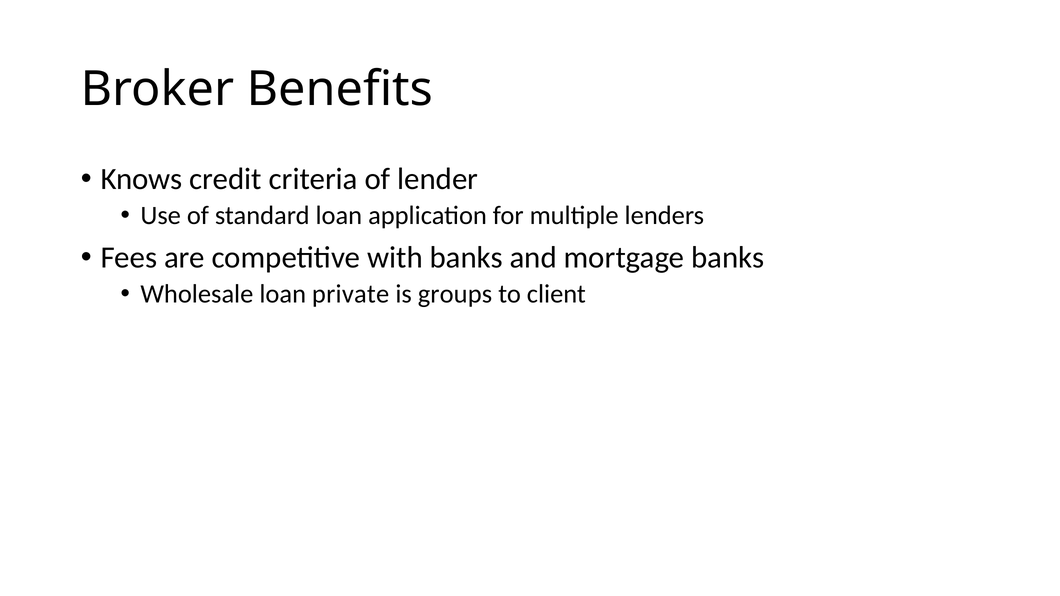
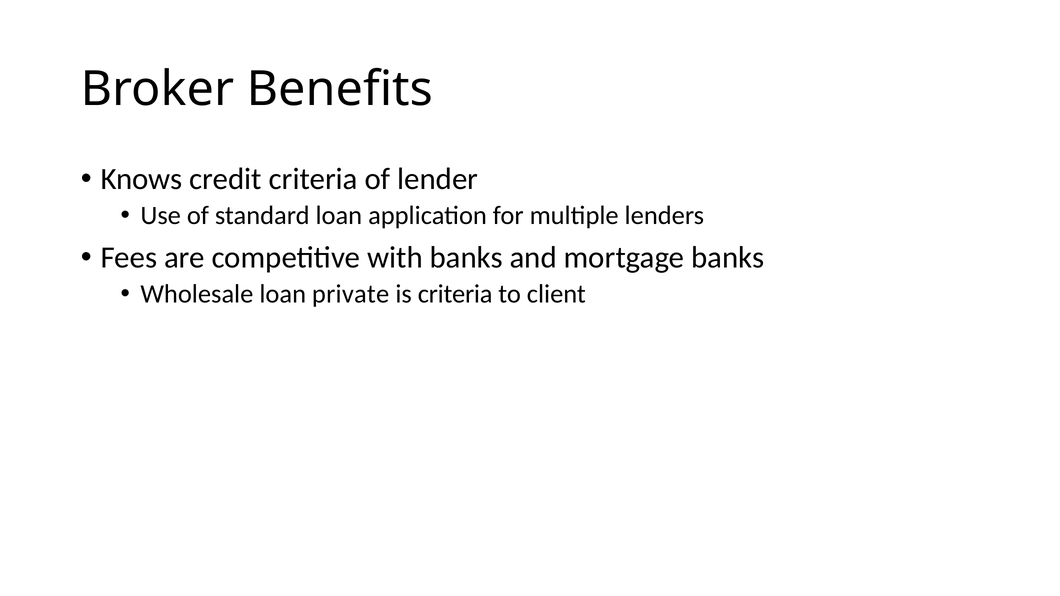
is groups: groups -> criteria
